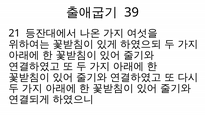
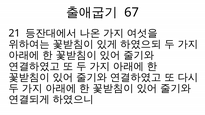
39: 39 -> 67
